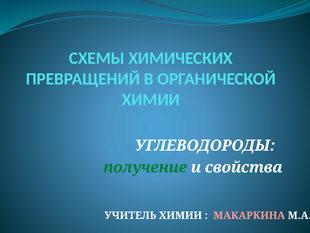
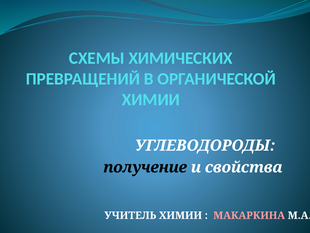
получение colour: green -> black
